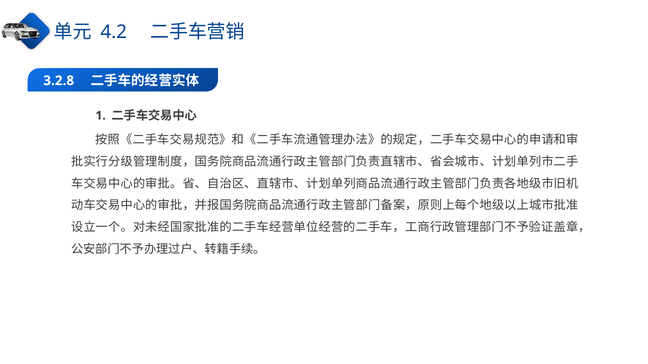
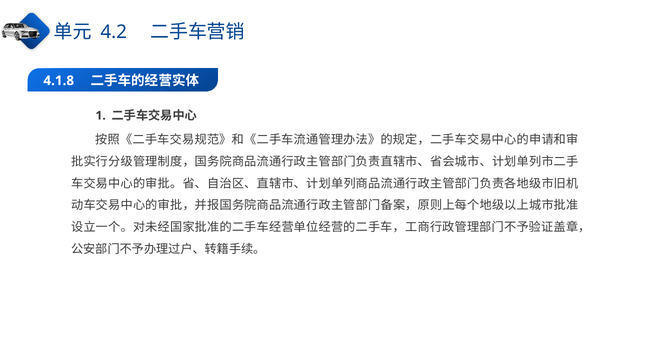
3.2.8: 3.2.8 -> 4.1.8
